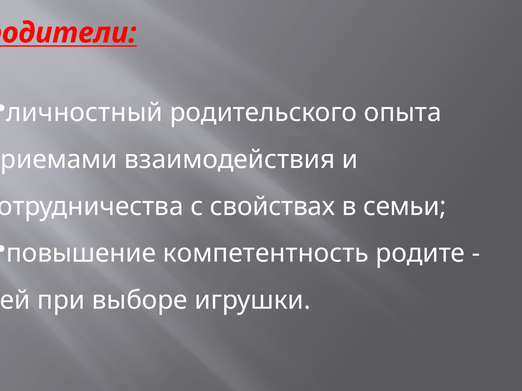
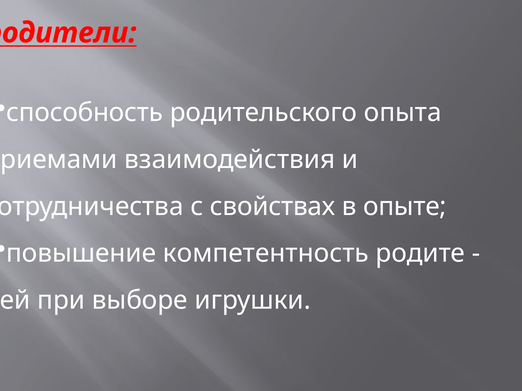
личностный: личностный -> способность
семьи: семьи -> опыте
